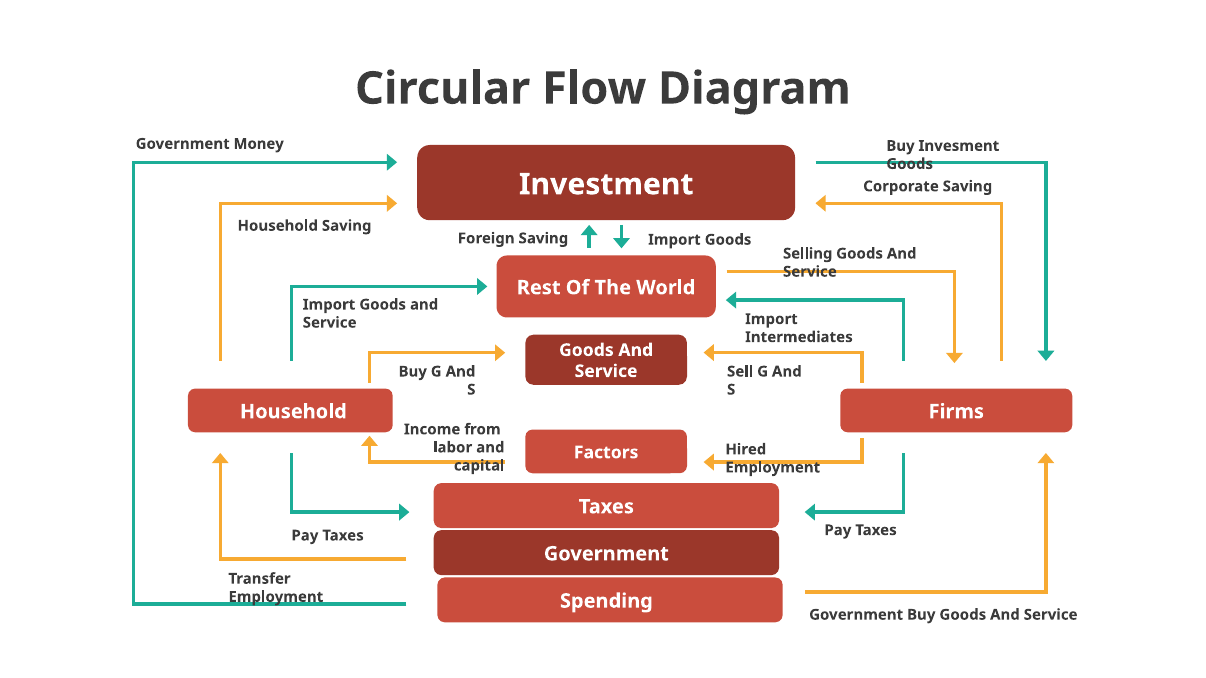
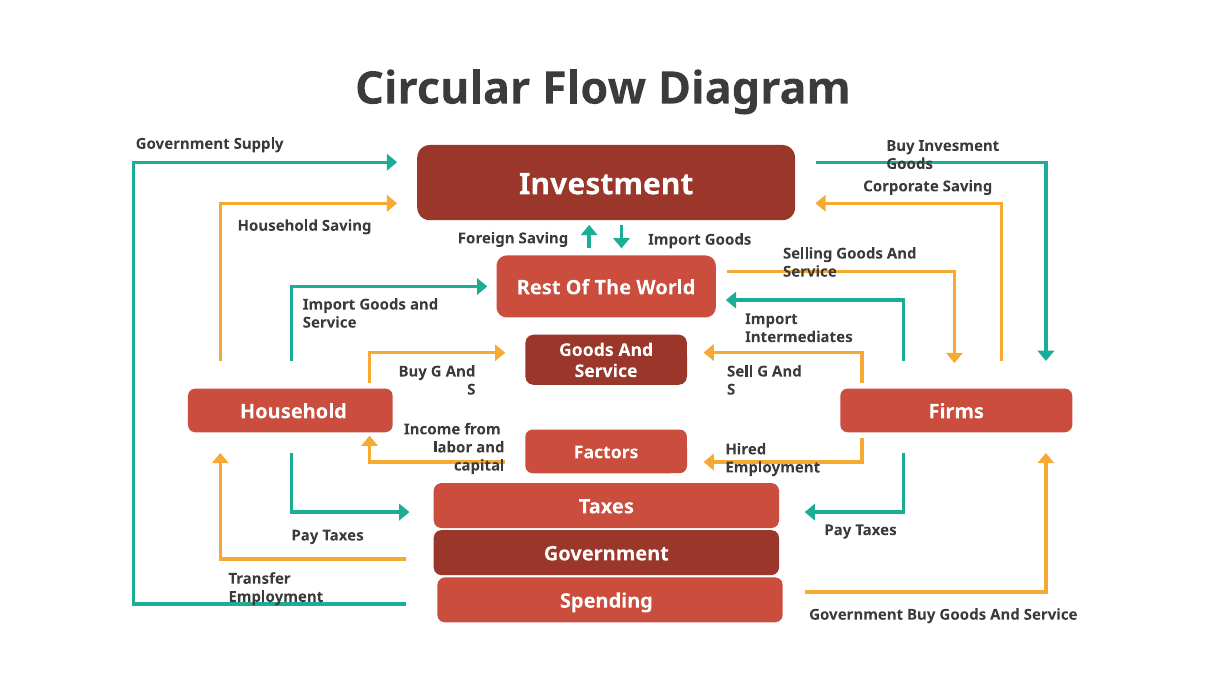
Money: Money -> Supply
